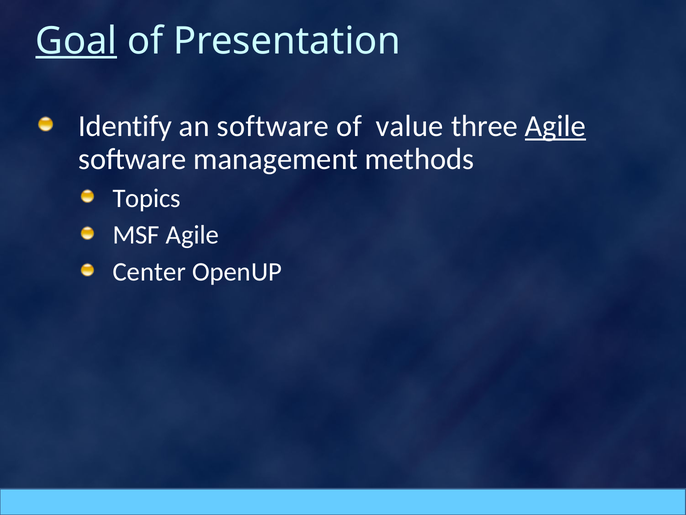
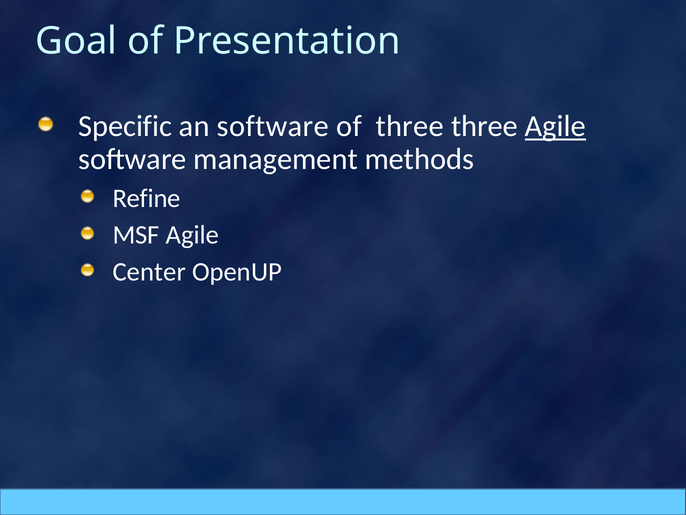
Goal underline: present -> none
Identify: Identify -> Specific
of value: value -> three
Topics: Topics -> Refine
